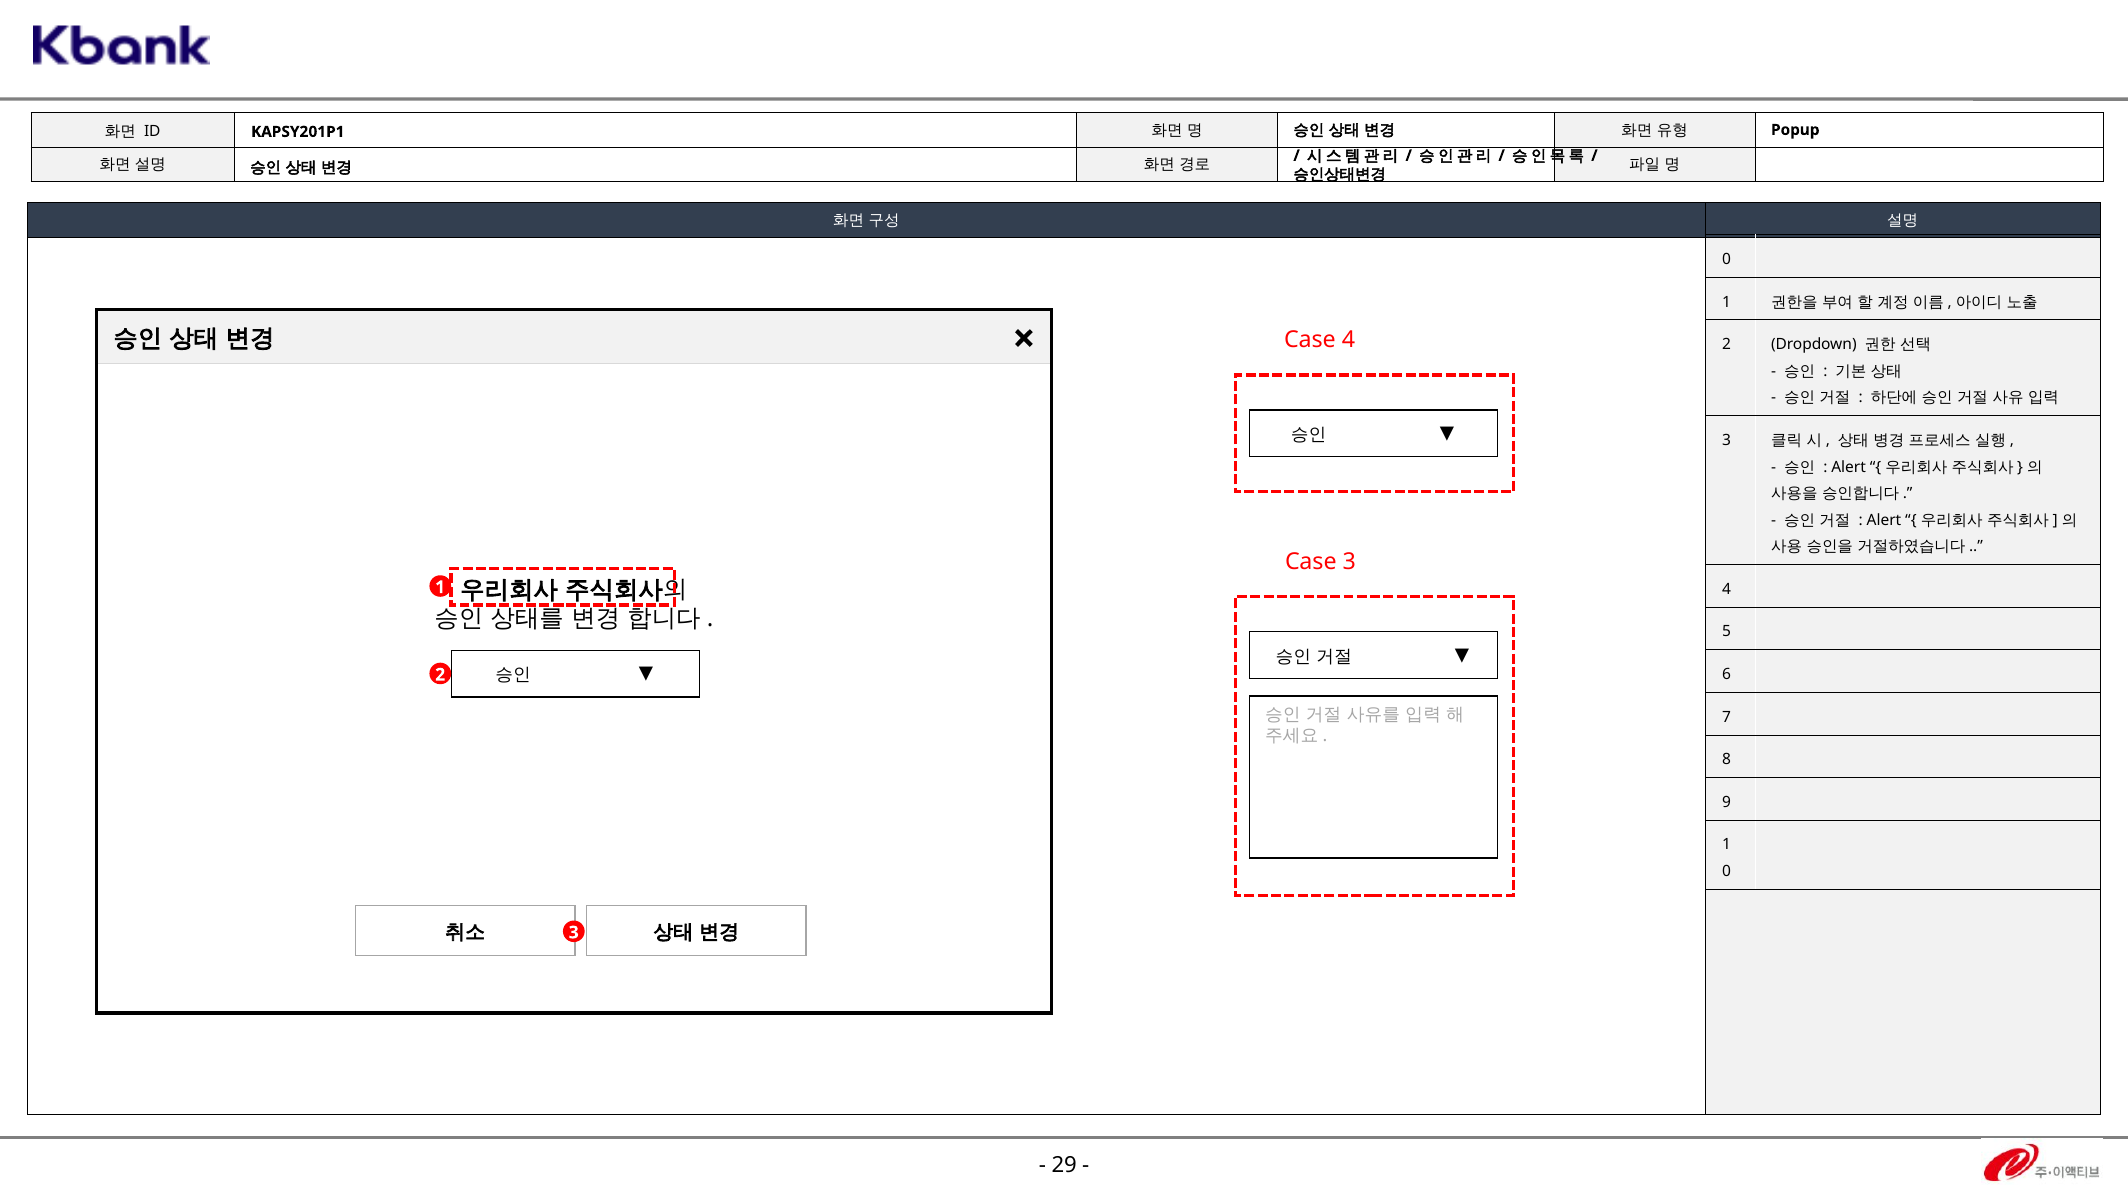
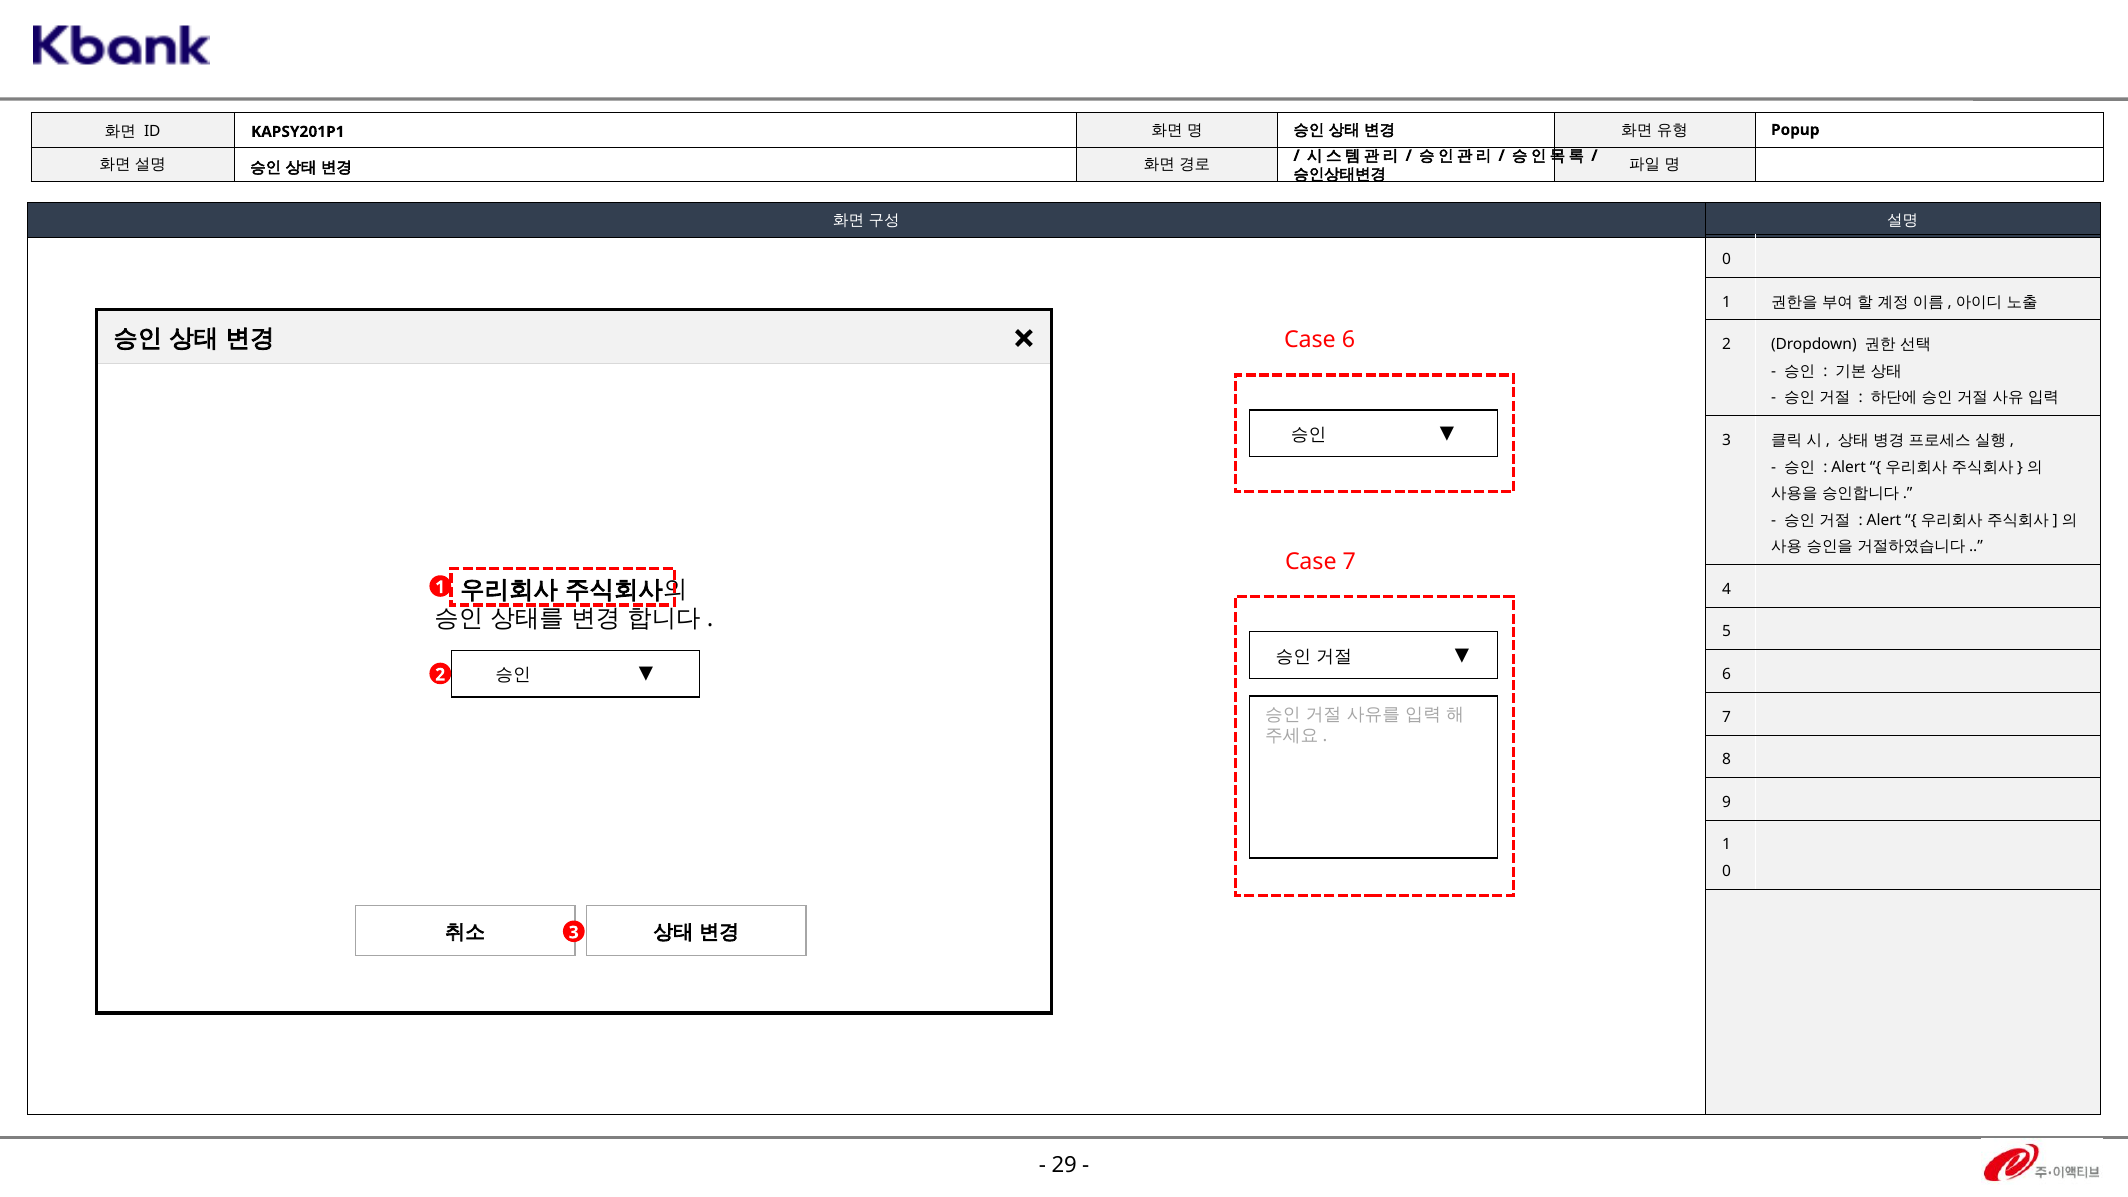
Case 4: 4 -> 6
Case 3: 3 -> 7
